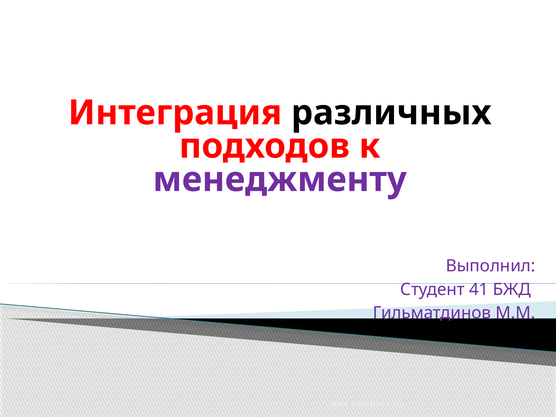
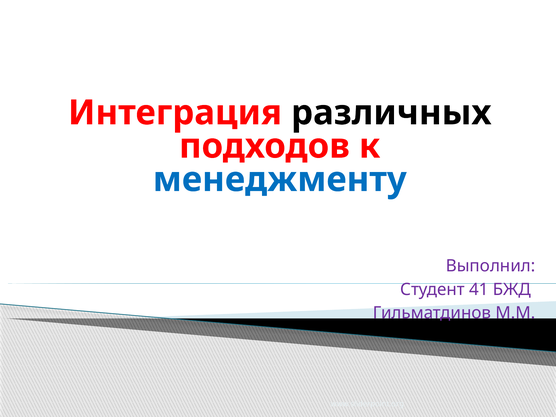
менеджменту colour: purple -> blue
